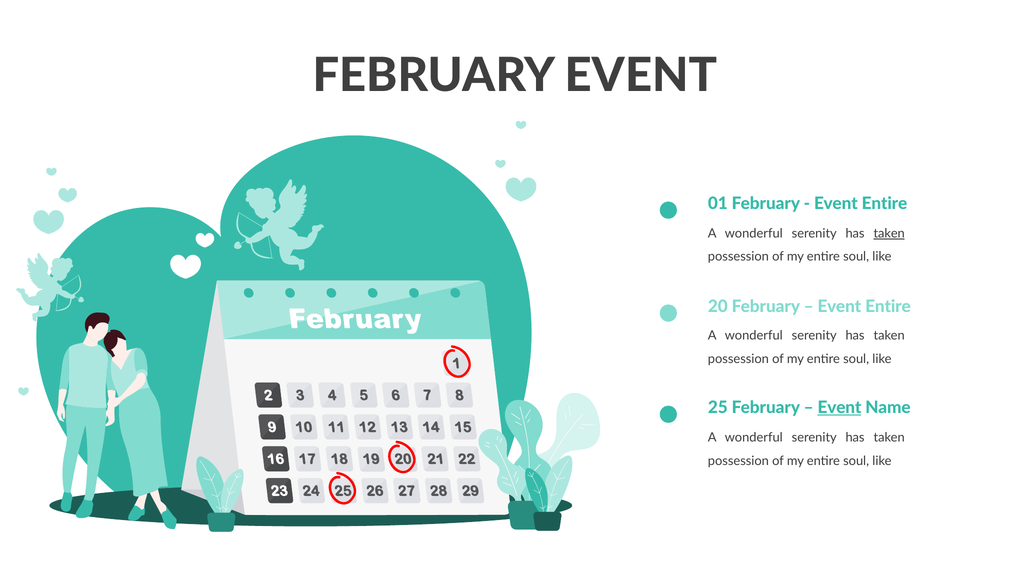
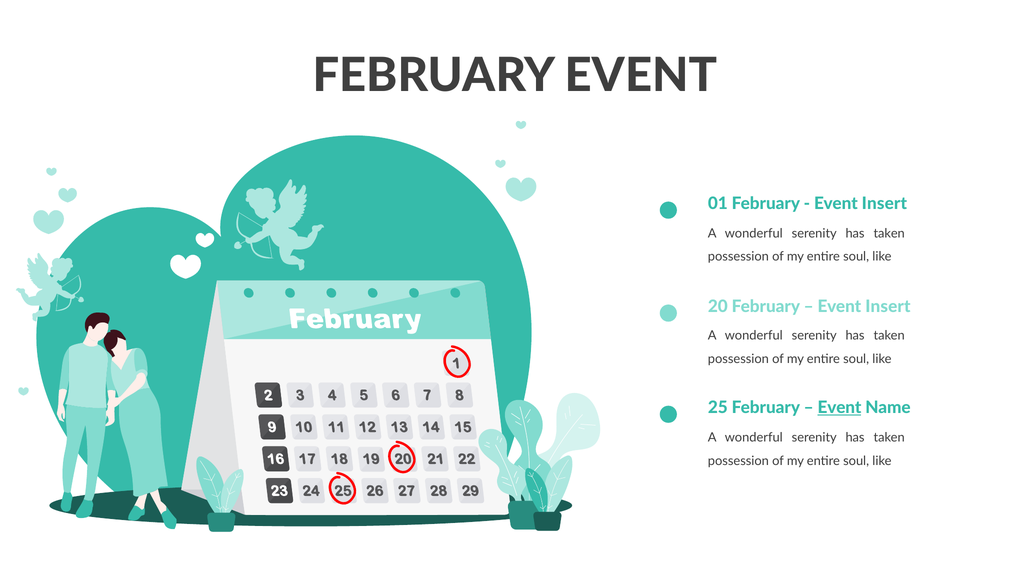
Entire at (884, 204): Entire -> Insert
taken at (889, 234) underline: present -> none
Entire at (888, 307): Entire -> Insert
